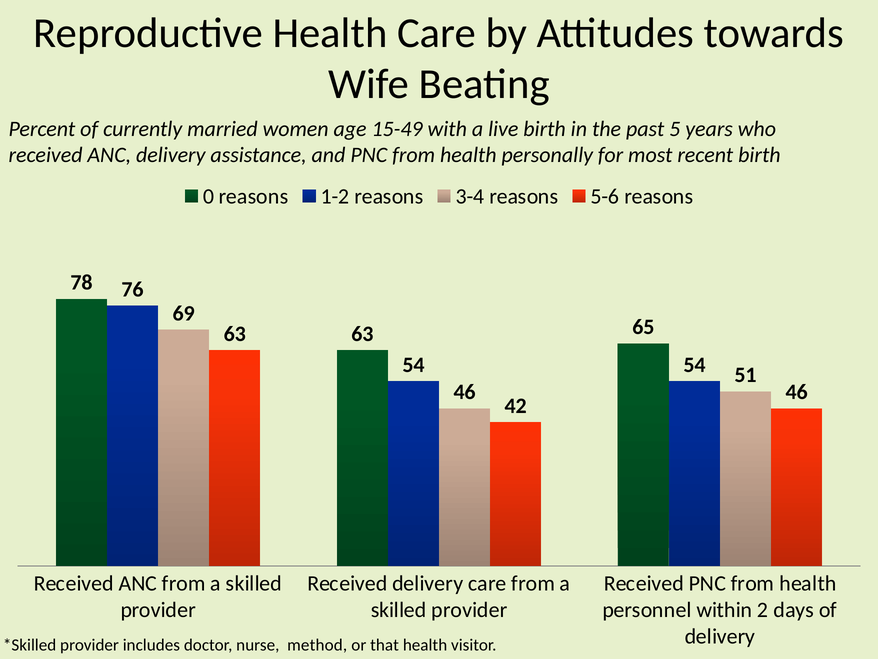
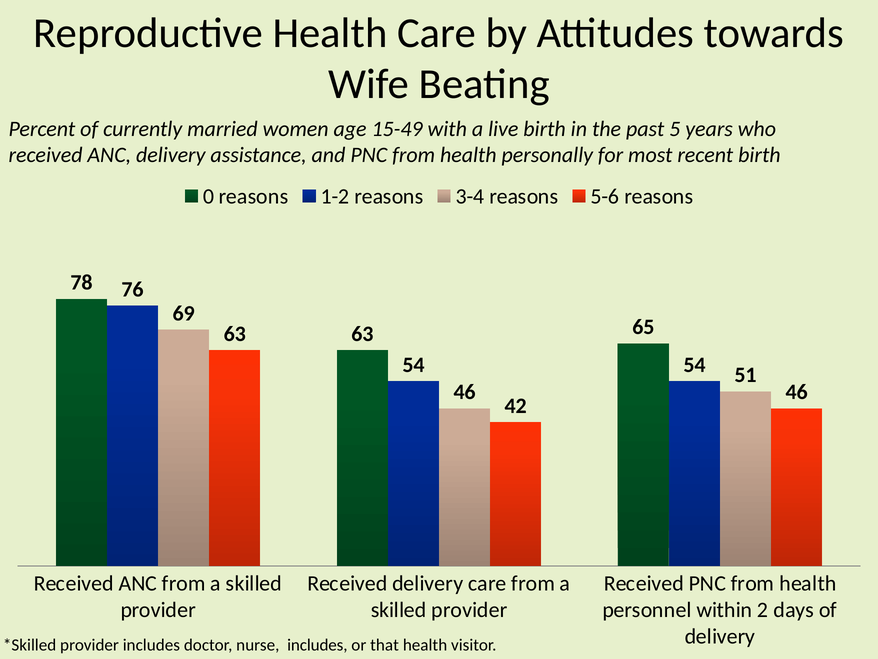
nurse method: method -> includes
